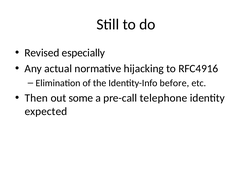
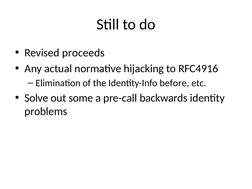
especially: especially -> proceeds
Then: Then -> Solve
telephone: telephone -> backwards
expected: expected -> problems
